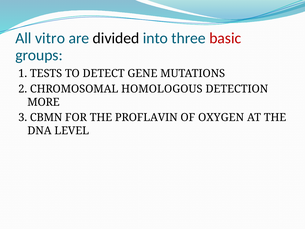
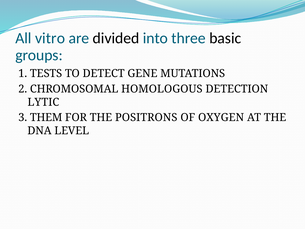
basic colour: red -> black
MORE: MORE -> LYTIC
CBMN: CBMN -> THEM
PROFLAVIN: PROFLAVIN -> POSITRONS
